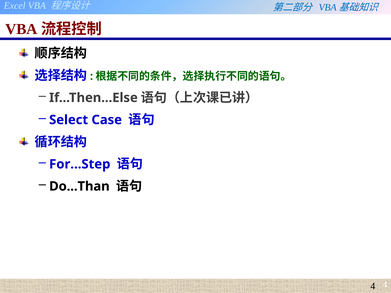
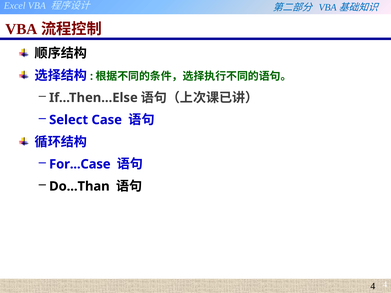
For...Step: For...Step -> For...Case
